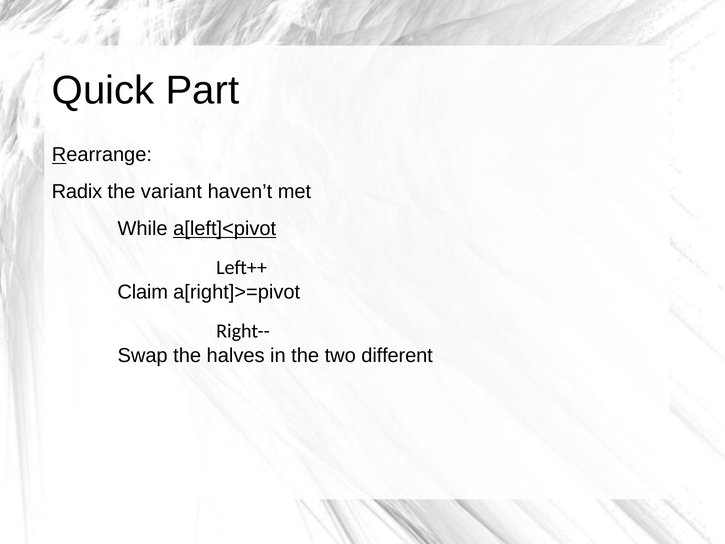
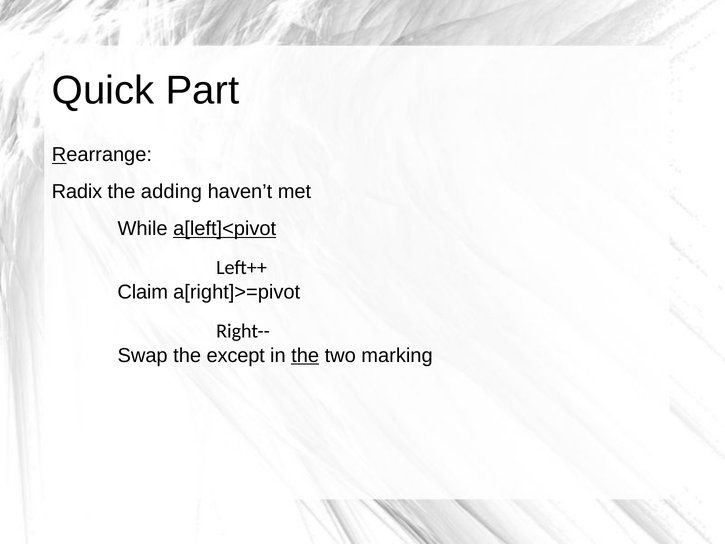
variant: variant -> adding
halves: halves -> except
the at (305, 355) underline: none -> present
different: different -> marking
